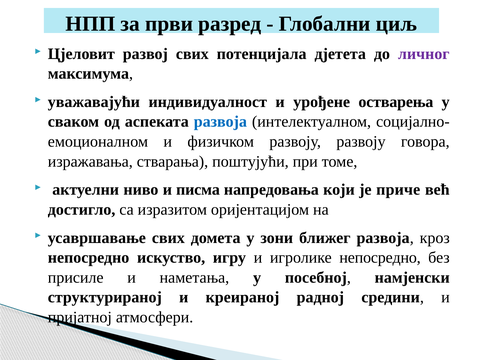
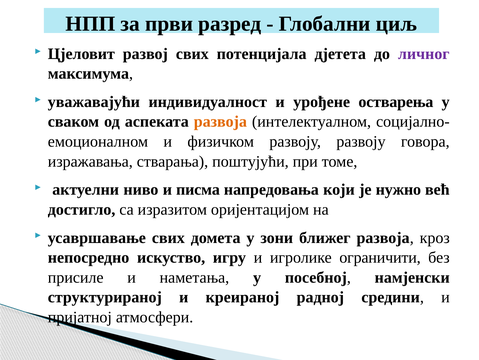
развоја at (220, 121) colour: blue -> orange
приче: приче -> нужно
игролике непосредно: непосредно -> ограничити
